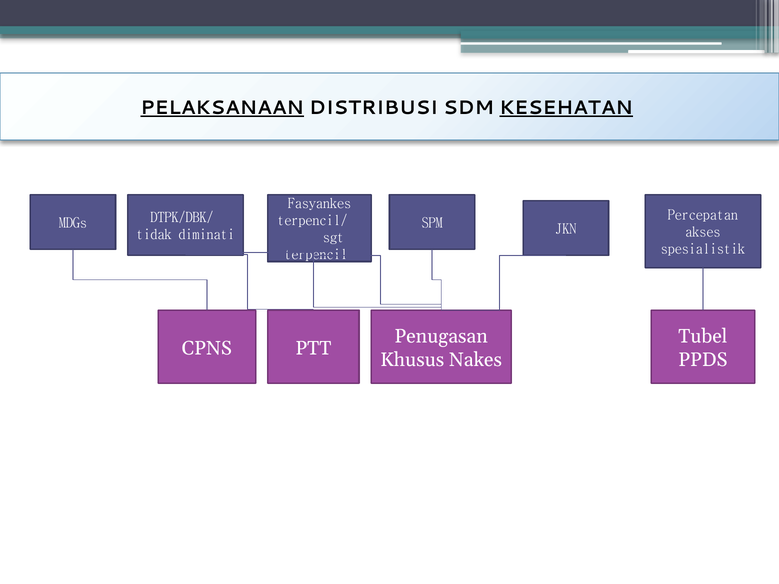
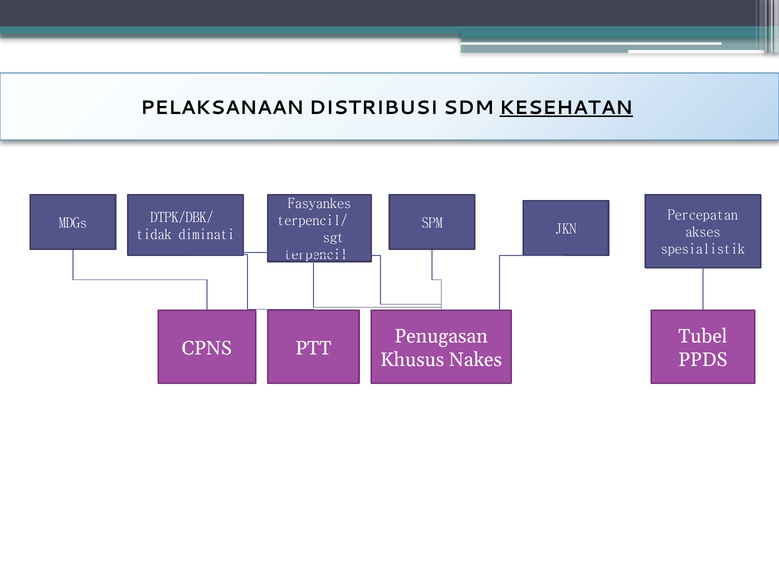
PELAKSANAAN underline: present -> none
